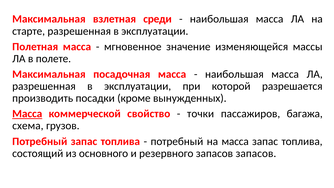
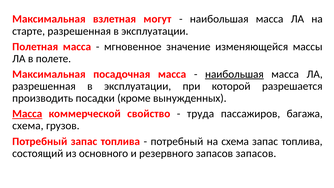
среди: среди -> могут
наибольшая at (234, 74) underline: none -> present
точки: точки -> труда
на масса: масса -> схема
